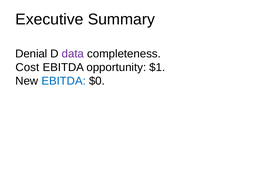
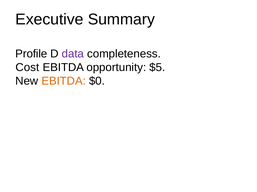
Denial: Denial -> Profile
$1: $1 -> $5
EBITDA at (64, 81) colour: blue -> orange
